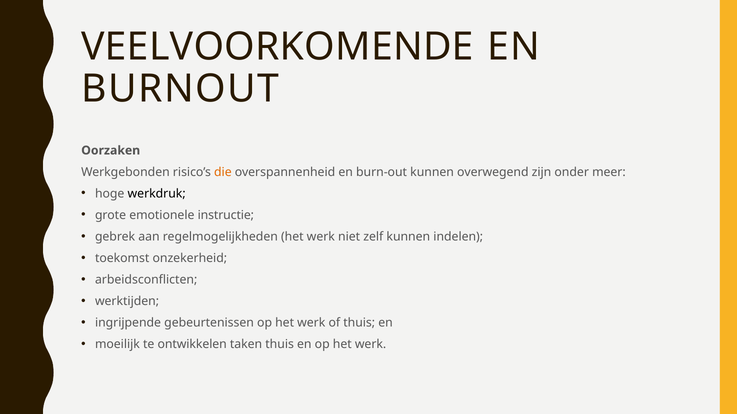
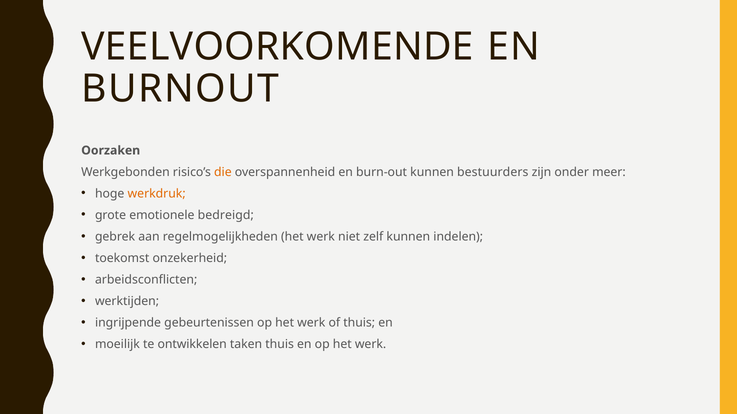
overwegend: overwegend -> bestuurders
werkdruk colour: black -> orange
instructie: instructie -> bedreigd
